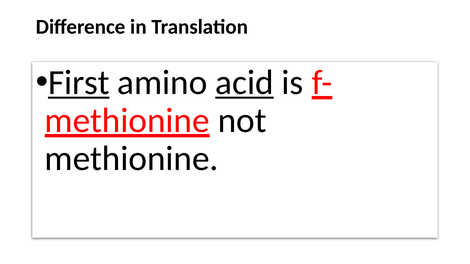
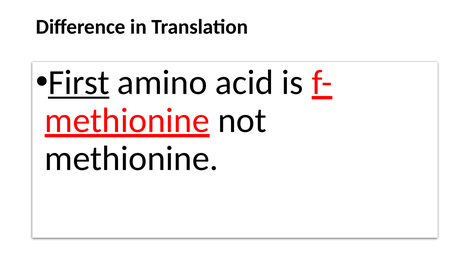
acid underline: present -> none
